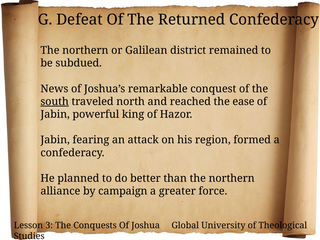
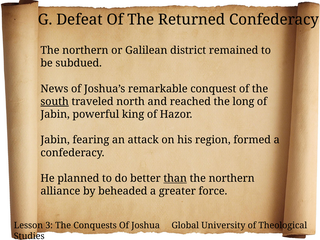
ease: ease -> long
than underline: none -> present
campaign: campaign -> beheaded
